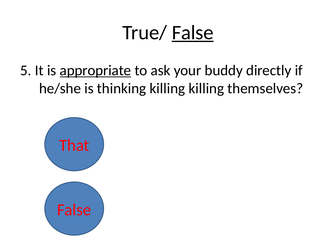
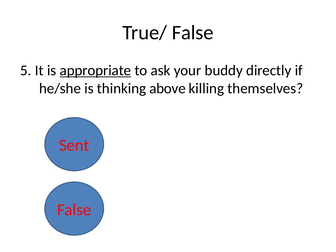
False at (193, 33) underline: present -> none
thinking killing: killing -> above
That: That -> Sent
